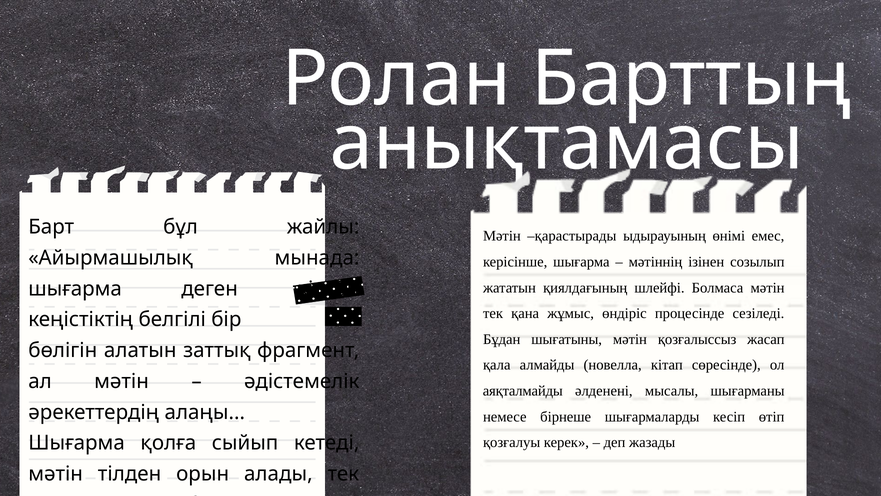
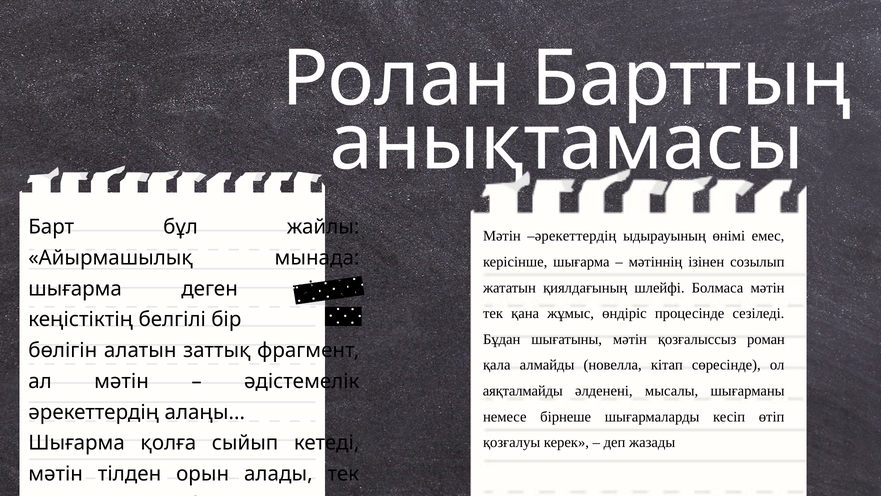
Мәтін қарастырады: қарастырады -> әрекеттердің
жасап: жасап -> роман
